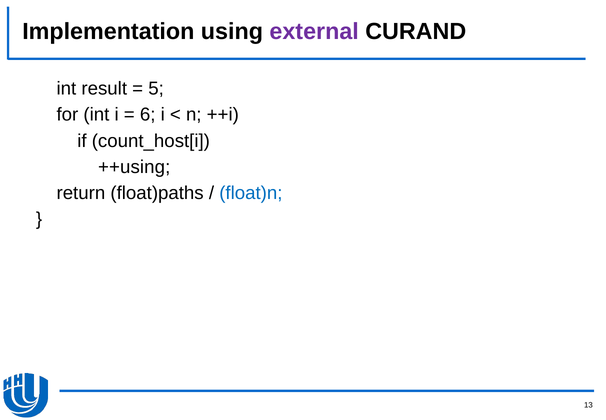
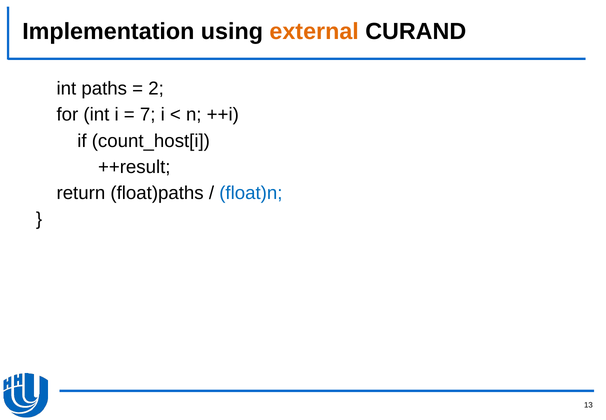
external colour: purple -> orange
result: result -> paths
5: 5 -> 2
6: 6 -> 7
++using: ++using -> ++result
